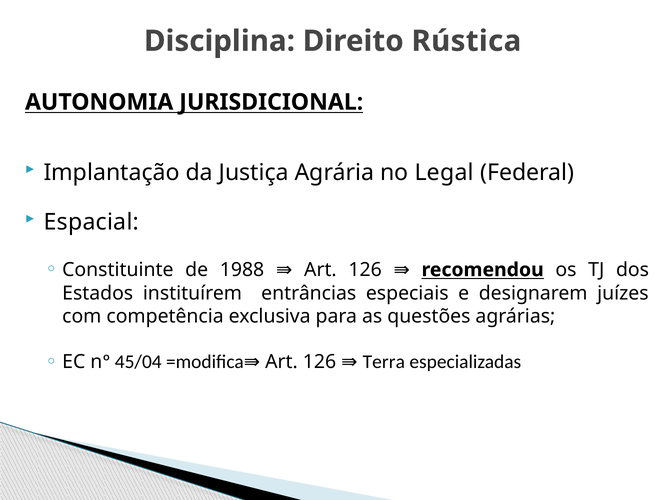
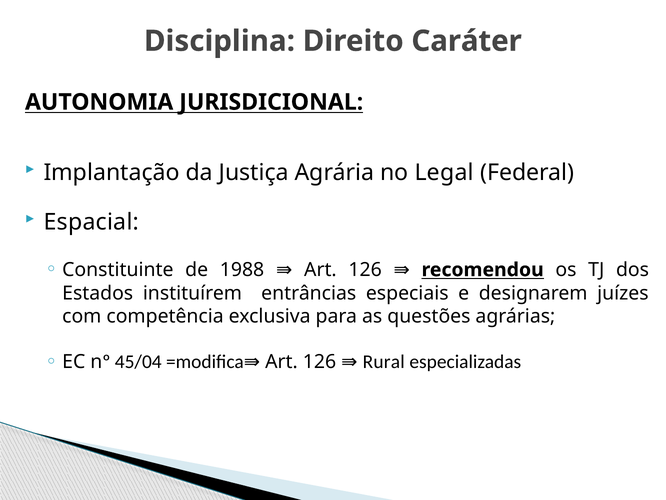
Rústica: Rústica -> Caráter
Terra: Terra -> Rural
